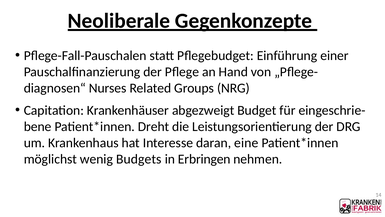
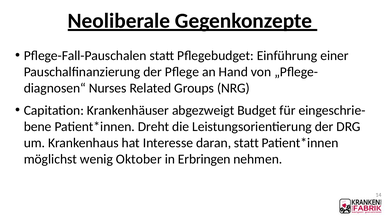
daran eine: eine -> statt
Budgets: Budgets -> Oktober
